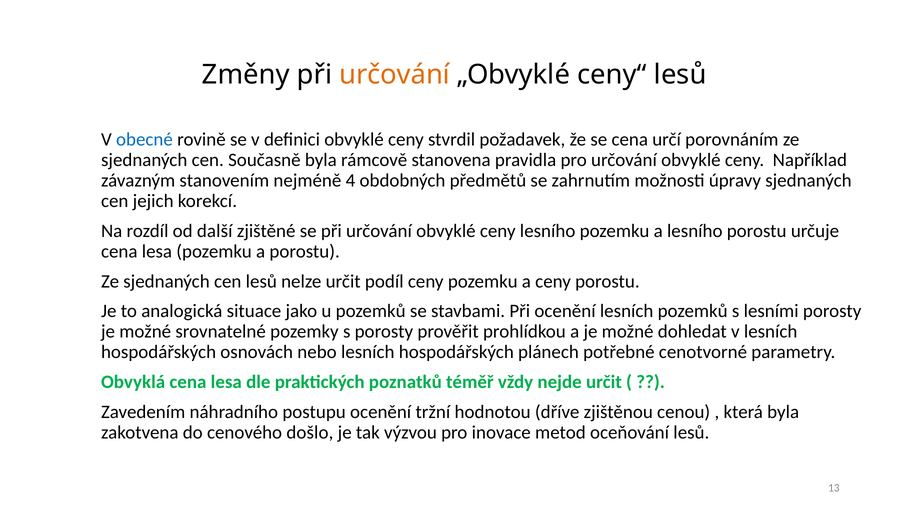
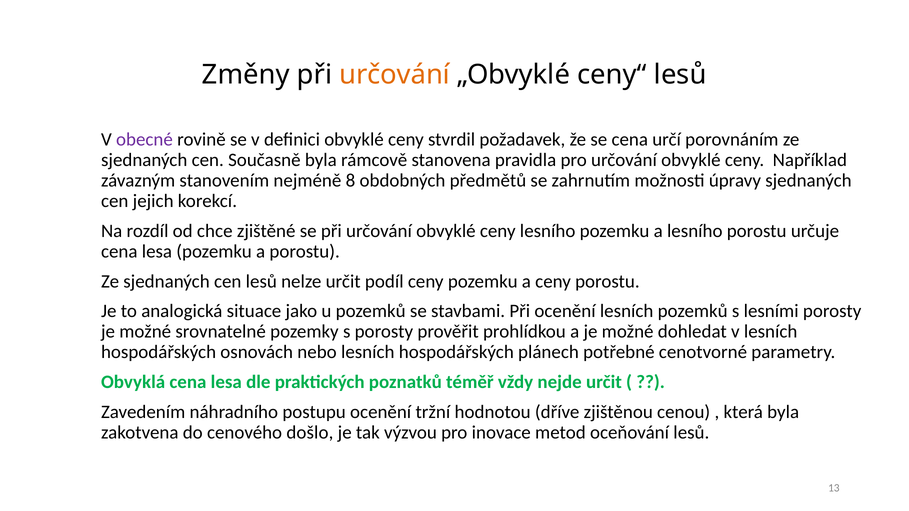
obecné colour: blue -> purple
4: 4 -> 8
další: další -> chce
